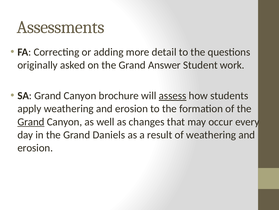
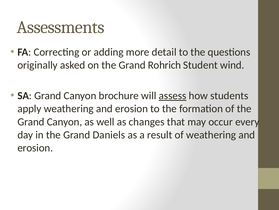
Answer: Answer -> Rohrich
work: work -> wind
Grand at (31, 121) underline: present -> none
